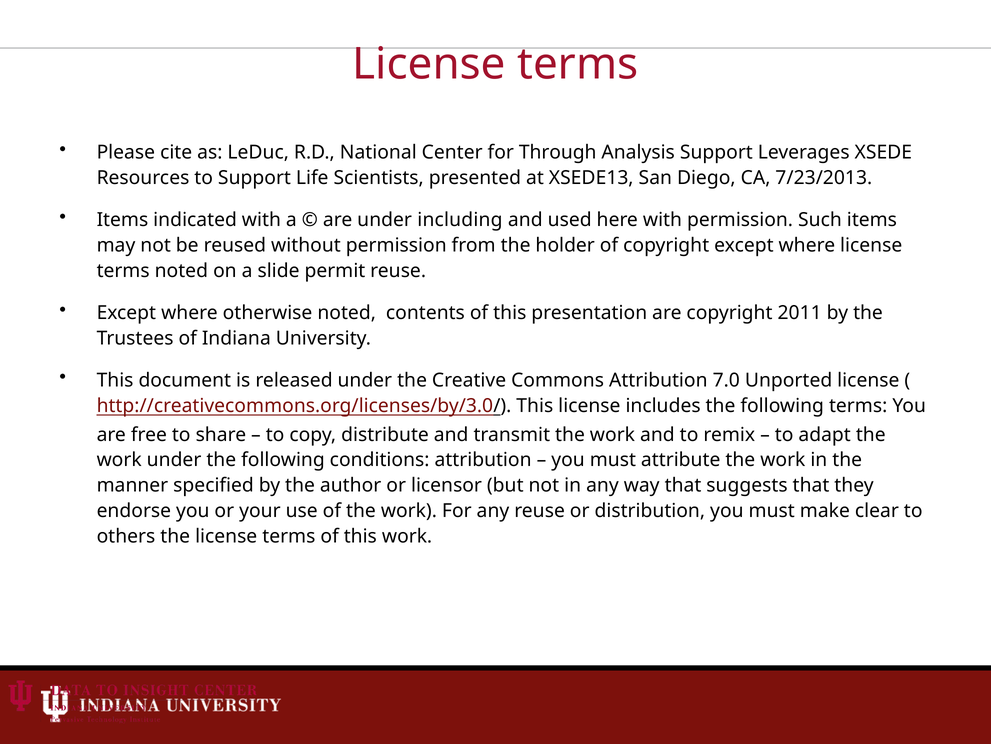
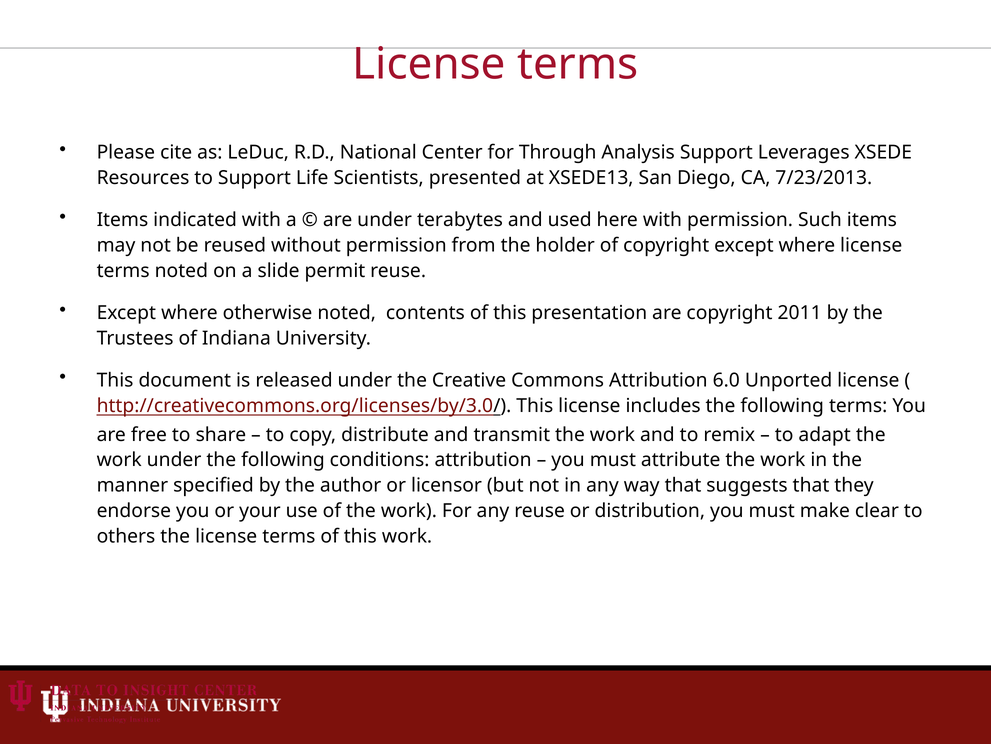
including: including -> terabytes
7.0: 7.0 -> 6.0
